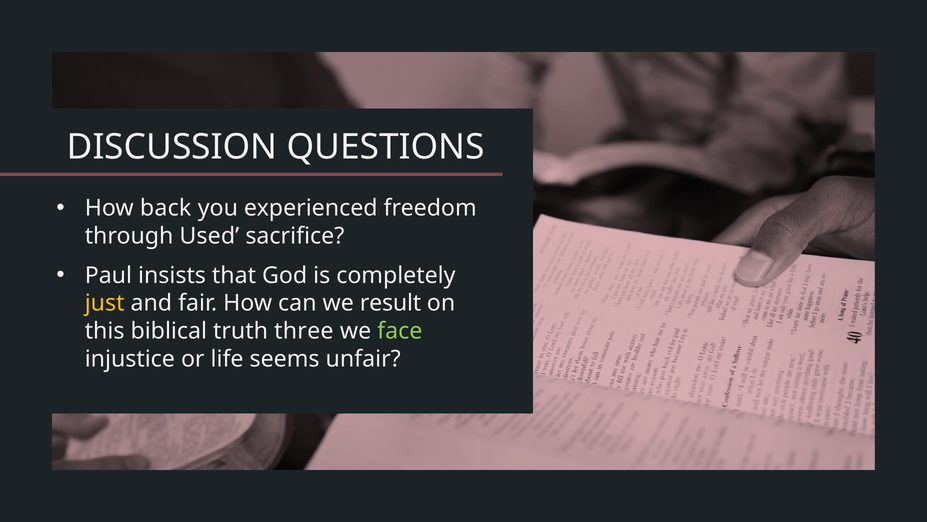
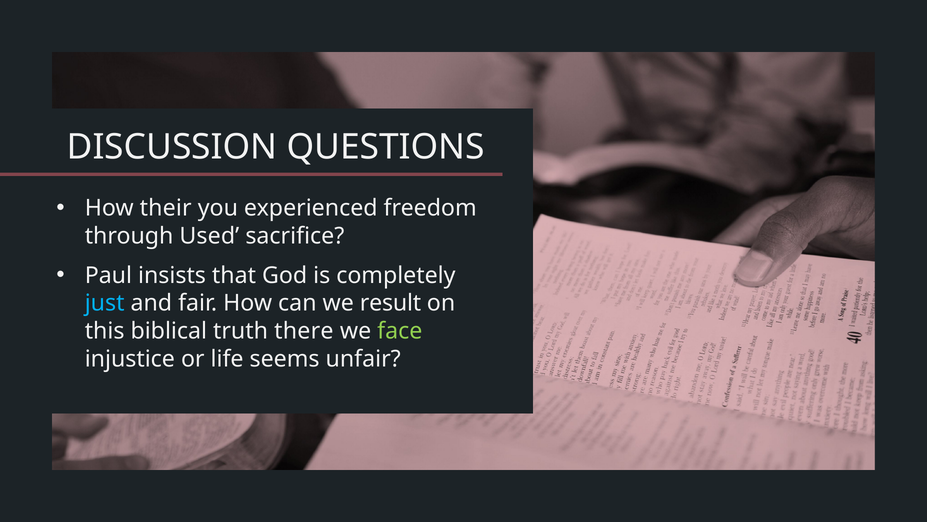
back: back -> their
just colour: yellow -> light blue
three: three -> there
